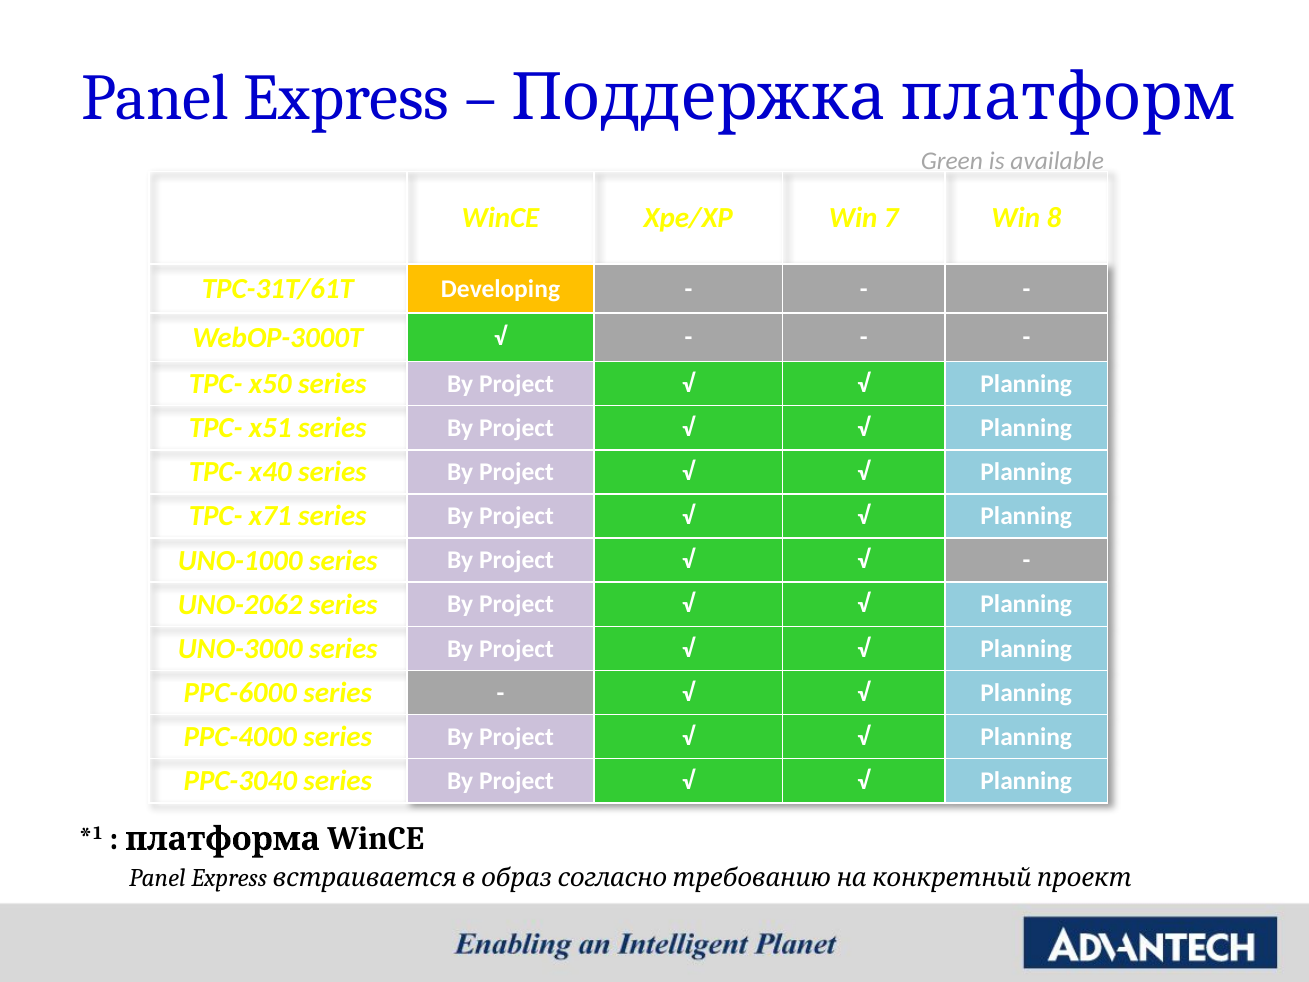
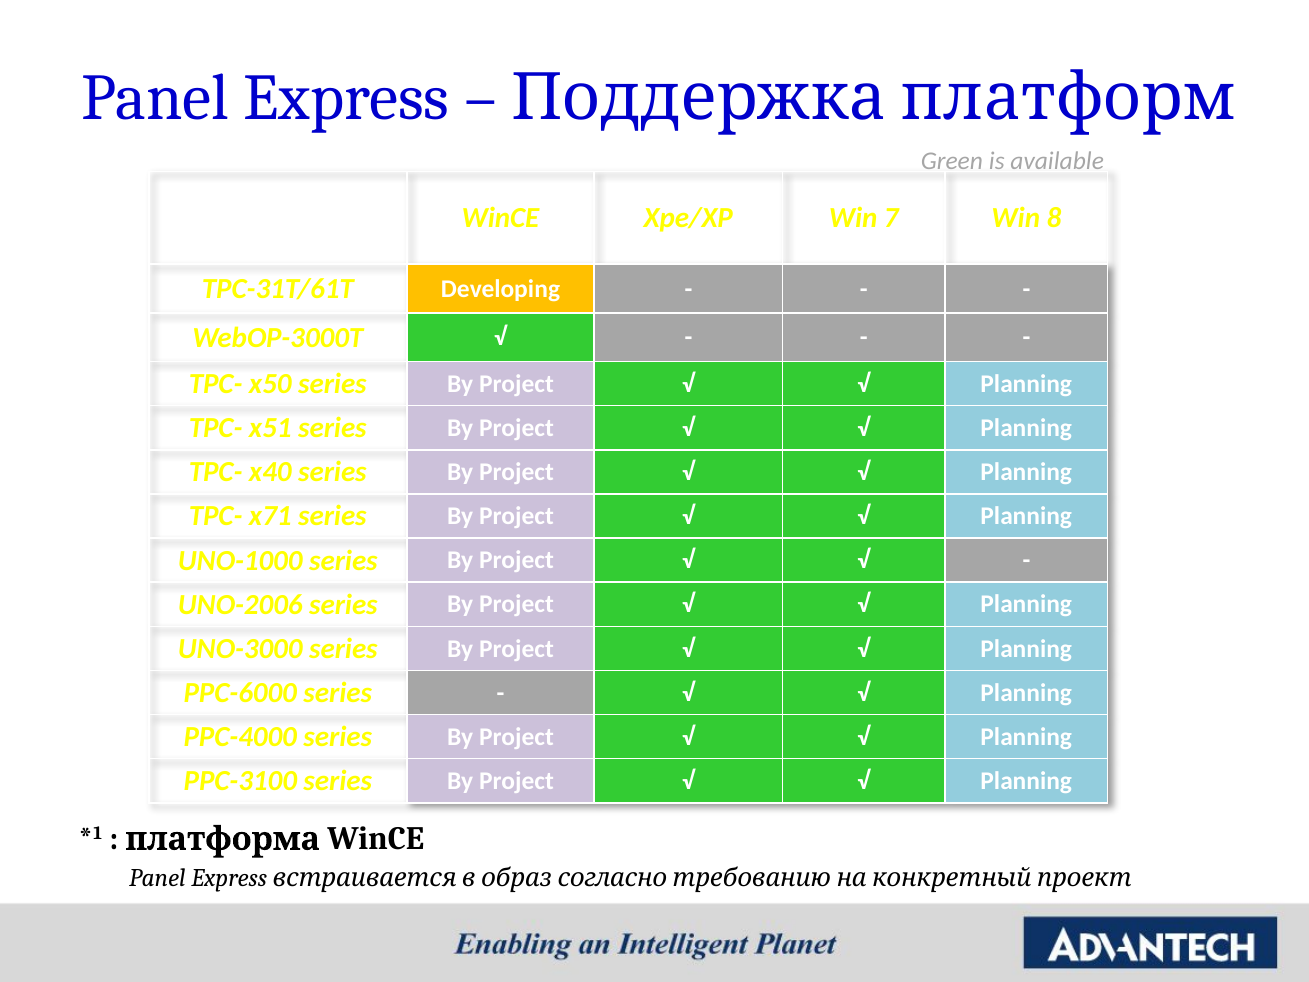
UNO-2062: UNO-2062 -> UNO-2006
PPC-3040: PPC-3040 -> PPC-3100
